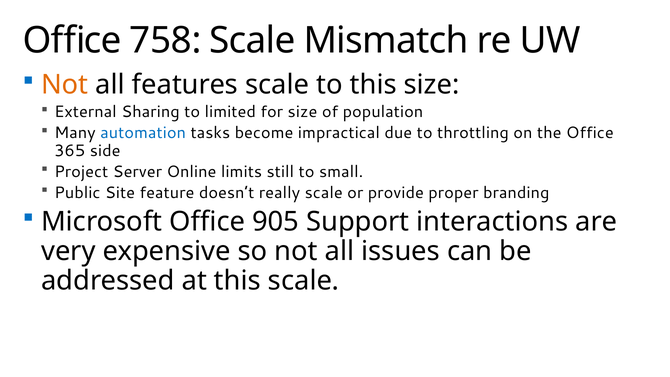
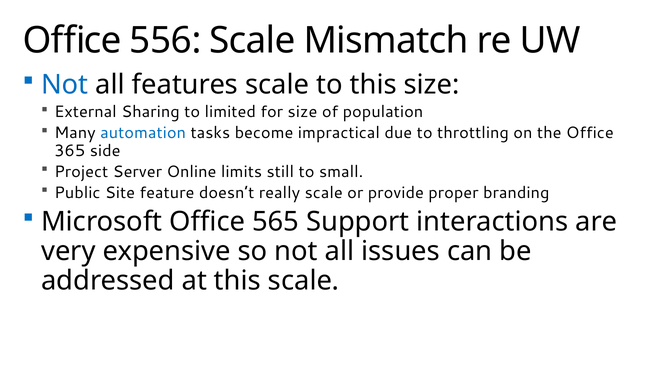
758: 758 -> 556
Not at (65, 85) colour: orange -> blue
905: 905 -> 565
